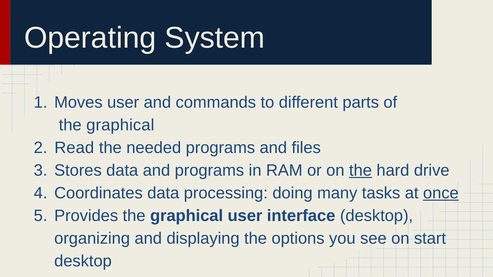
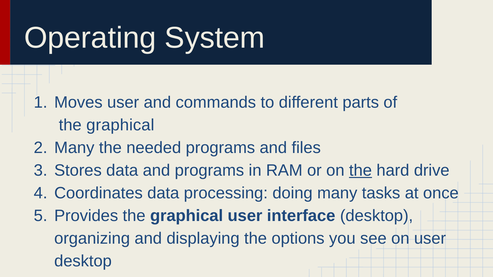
Read at (74, 148): Read -> Many
once underline: present -> none
on start: start -> user
